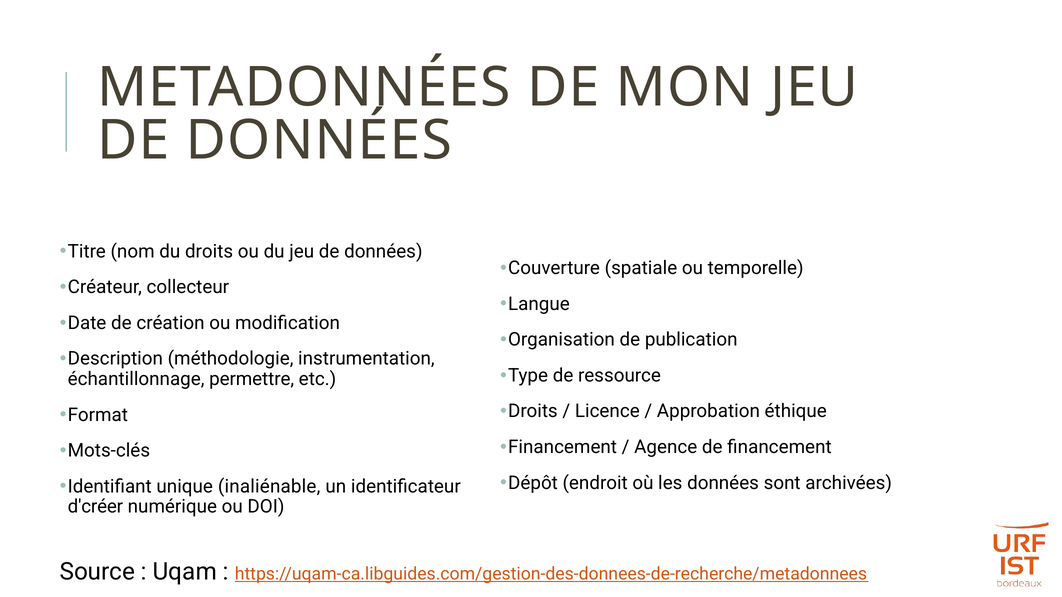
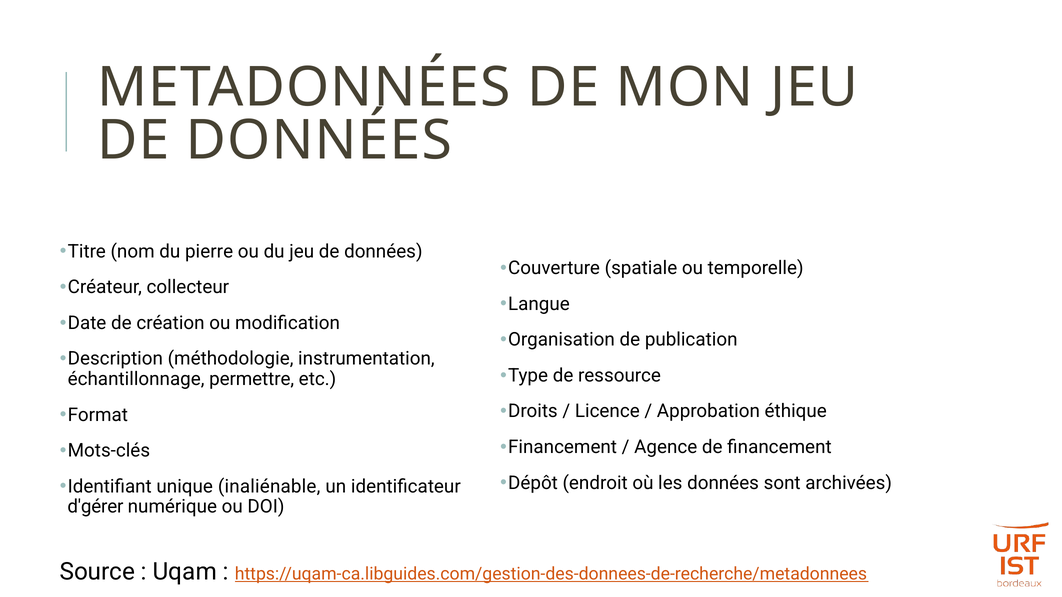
du droits: droits -> pierre
d'créer: d'créer -> d'gérer
